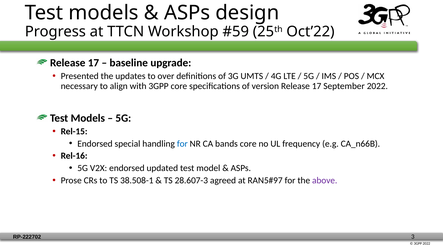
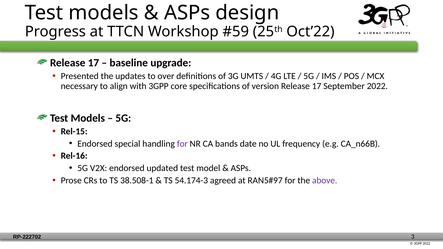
for at (182, 144) colour: blue -> purple
bands core: core -> date
28.607-3: 28.607-3 -> 54.174-3
